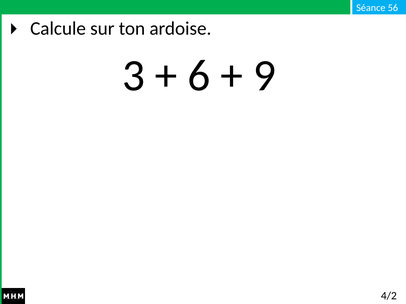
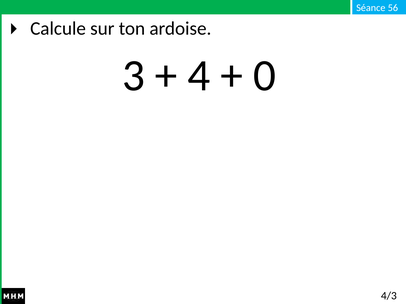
6: 6 -> 4
9: 9 -> 0
4/2: 4/2 -> 4/3
